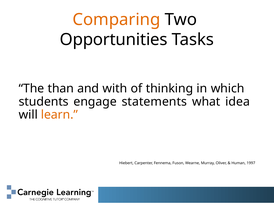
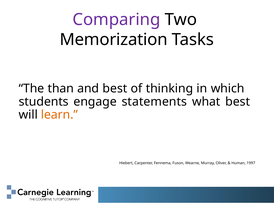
Comparing colour: orange -> purple
Opportunities: Opportunities -> Memorization
and with: with -> best
what idea: idea -> best
